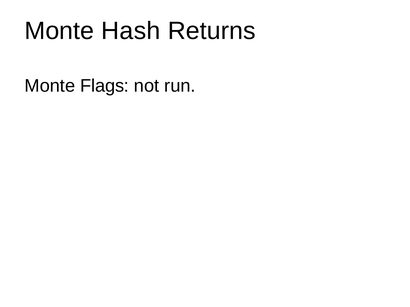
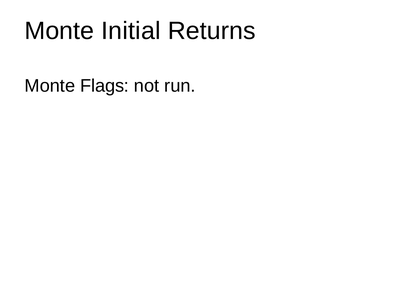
Hash: Hash -> Initial
